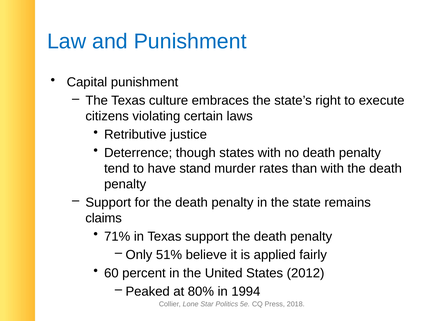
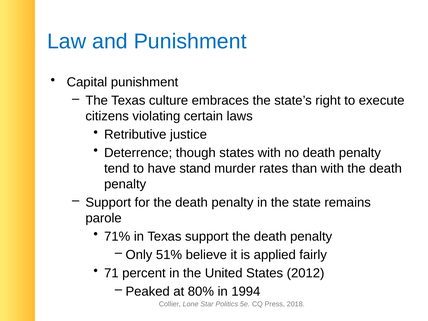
claims: claims -> parole
60: 60 -> 71
